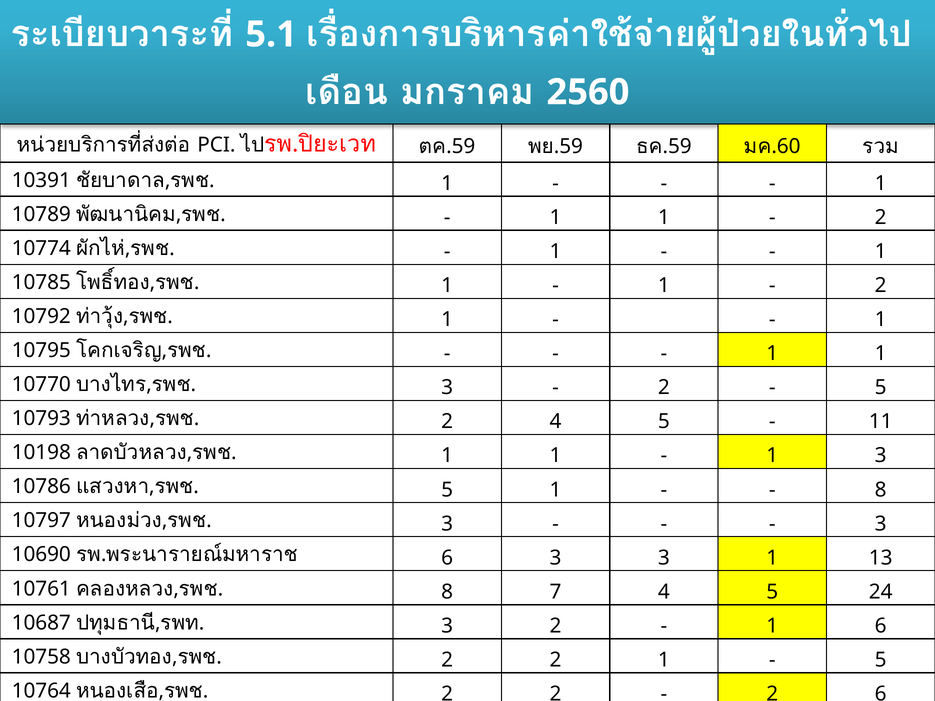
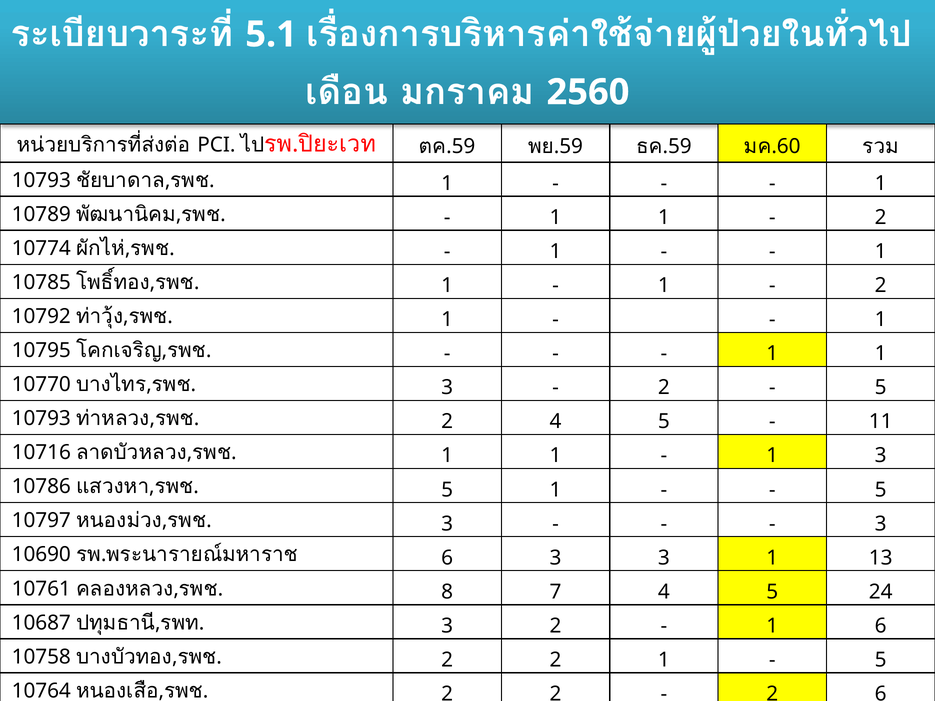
10391 at (41, 180): 10391 -> 10793
10198: 10198 -> 10716
8 at (881, 490): 8 -> 5
